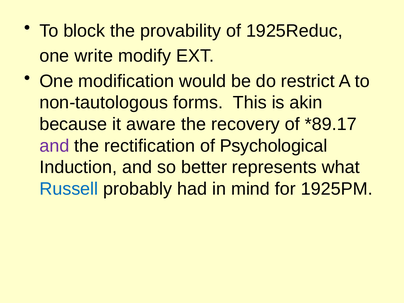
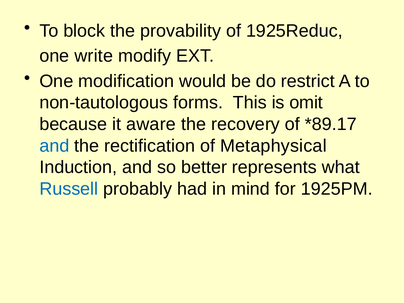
akin: akin -> omit
and at (54, 146) colour: purple -> blue
Psychological: Psychological -> Metaphysical
